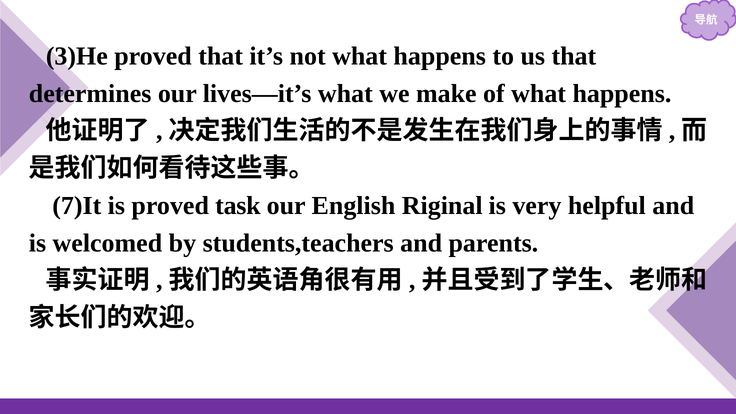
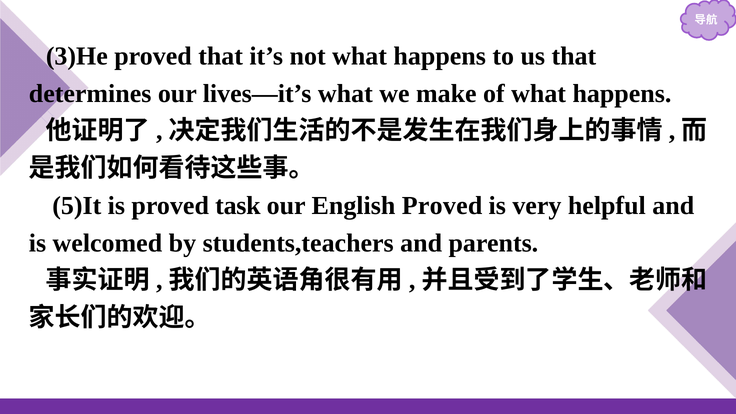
7)It: 7)It -> 5)It
English Riginal: Riginal -> Proved
